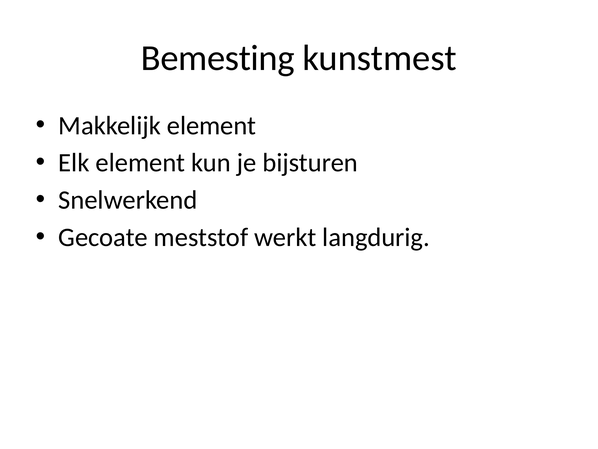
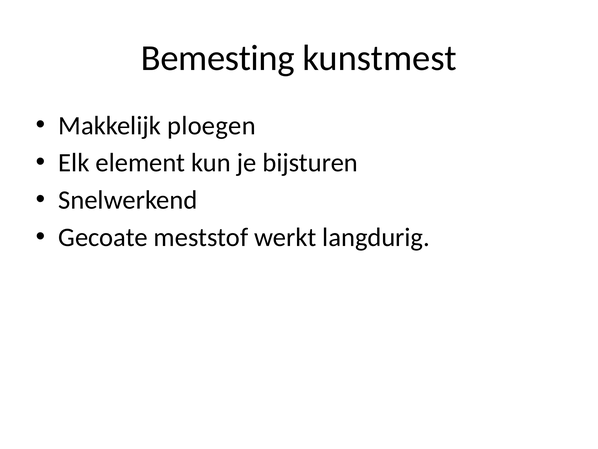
Makkelijk element: element -> ploegen
